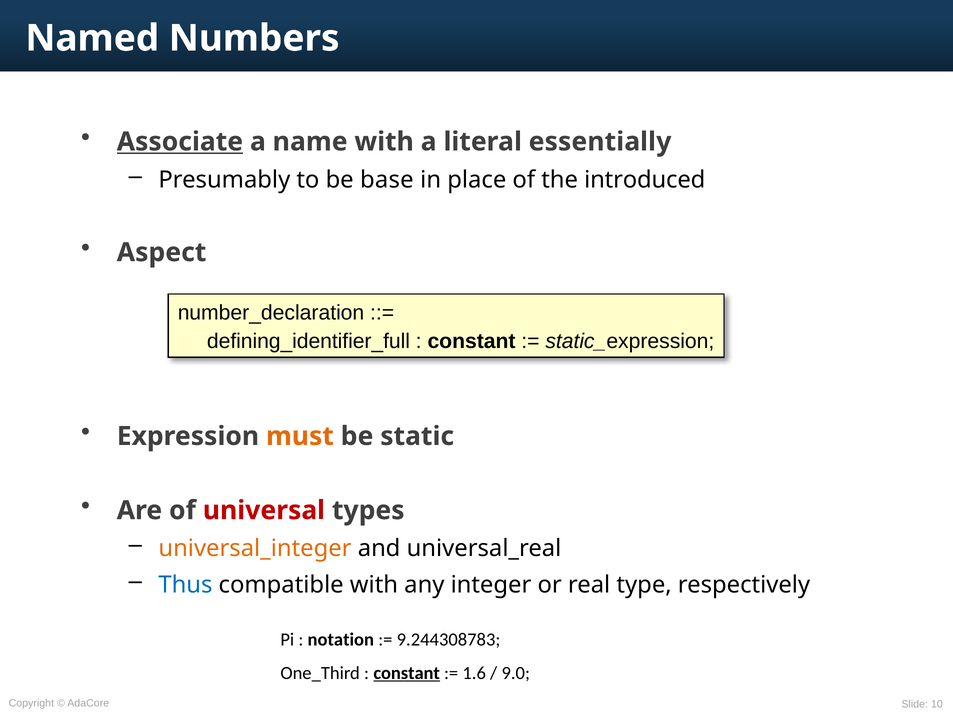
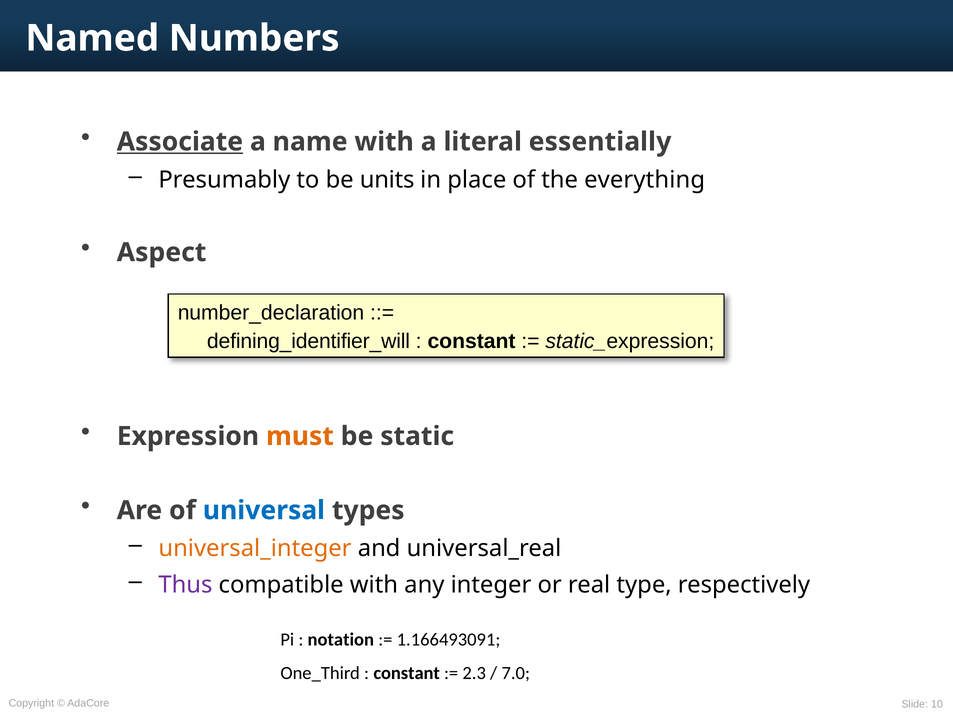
base: base -> units
introduced: introduced -> everything
defining_identifier_full: defining_identifier_full -> defining_identifier_will
universal colour: red -> blue
Thus colour: blue -> purple
9.244308783: 9.244308783 -> 1.166493091
constant at (407, 673) underline: present -> none
1.6: 1.6 -> 2.3
9.0: 9.0 -> 7.0
